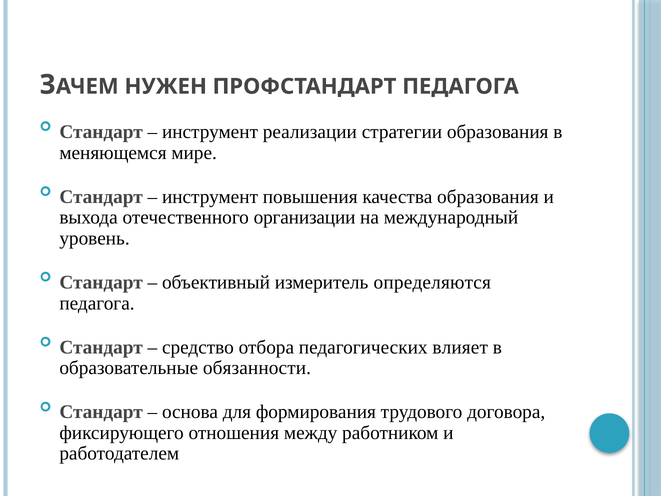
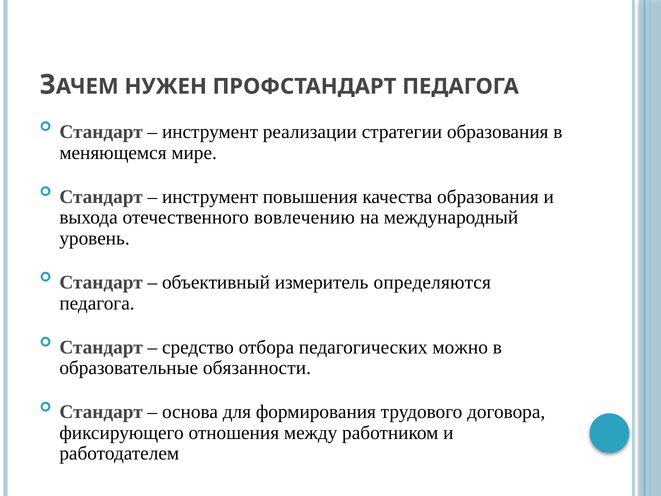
организации: организации -> вовлечению
влияет: влияет -> можно
